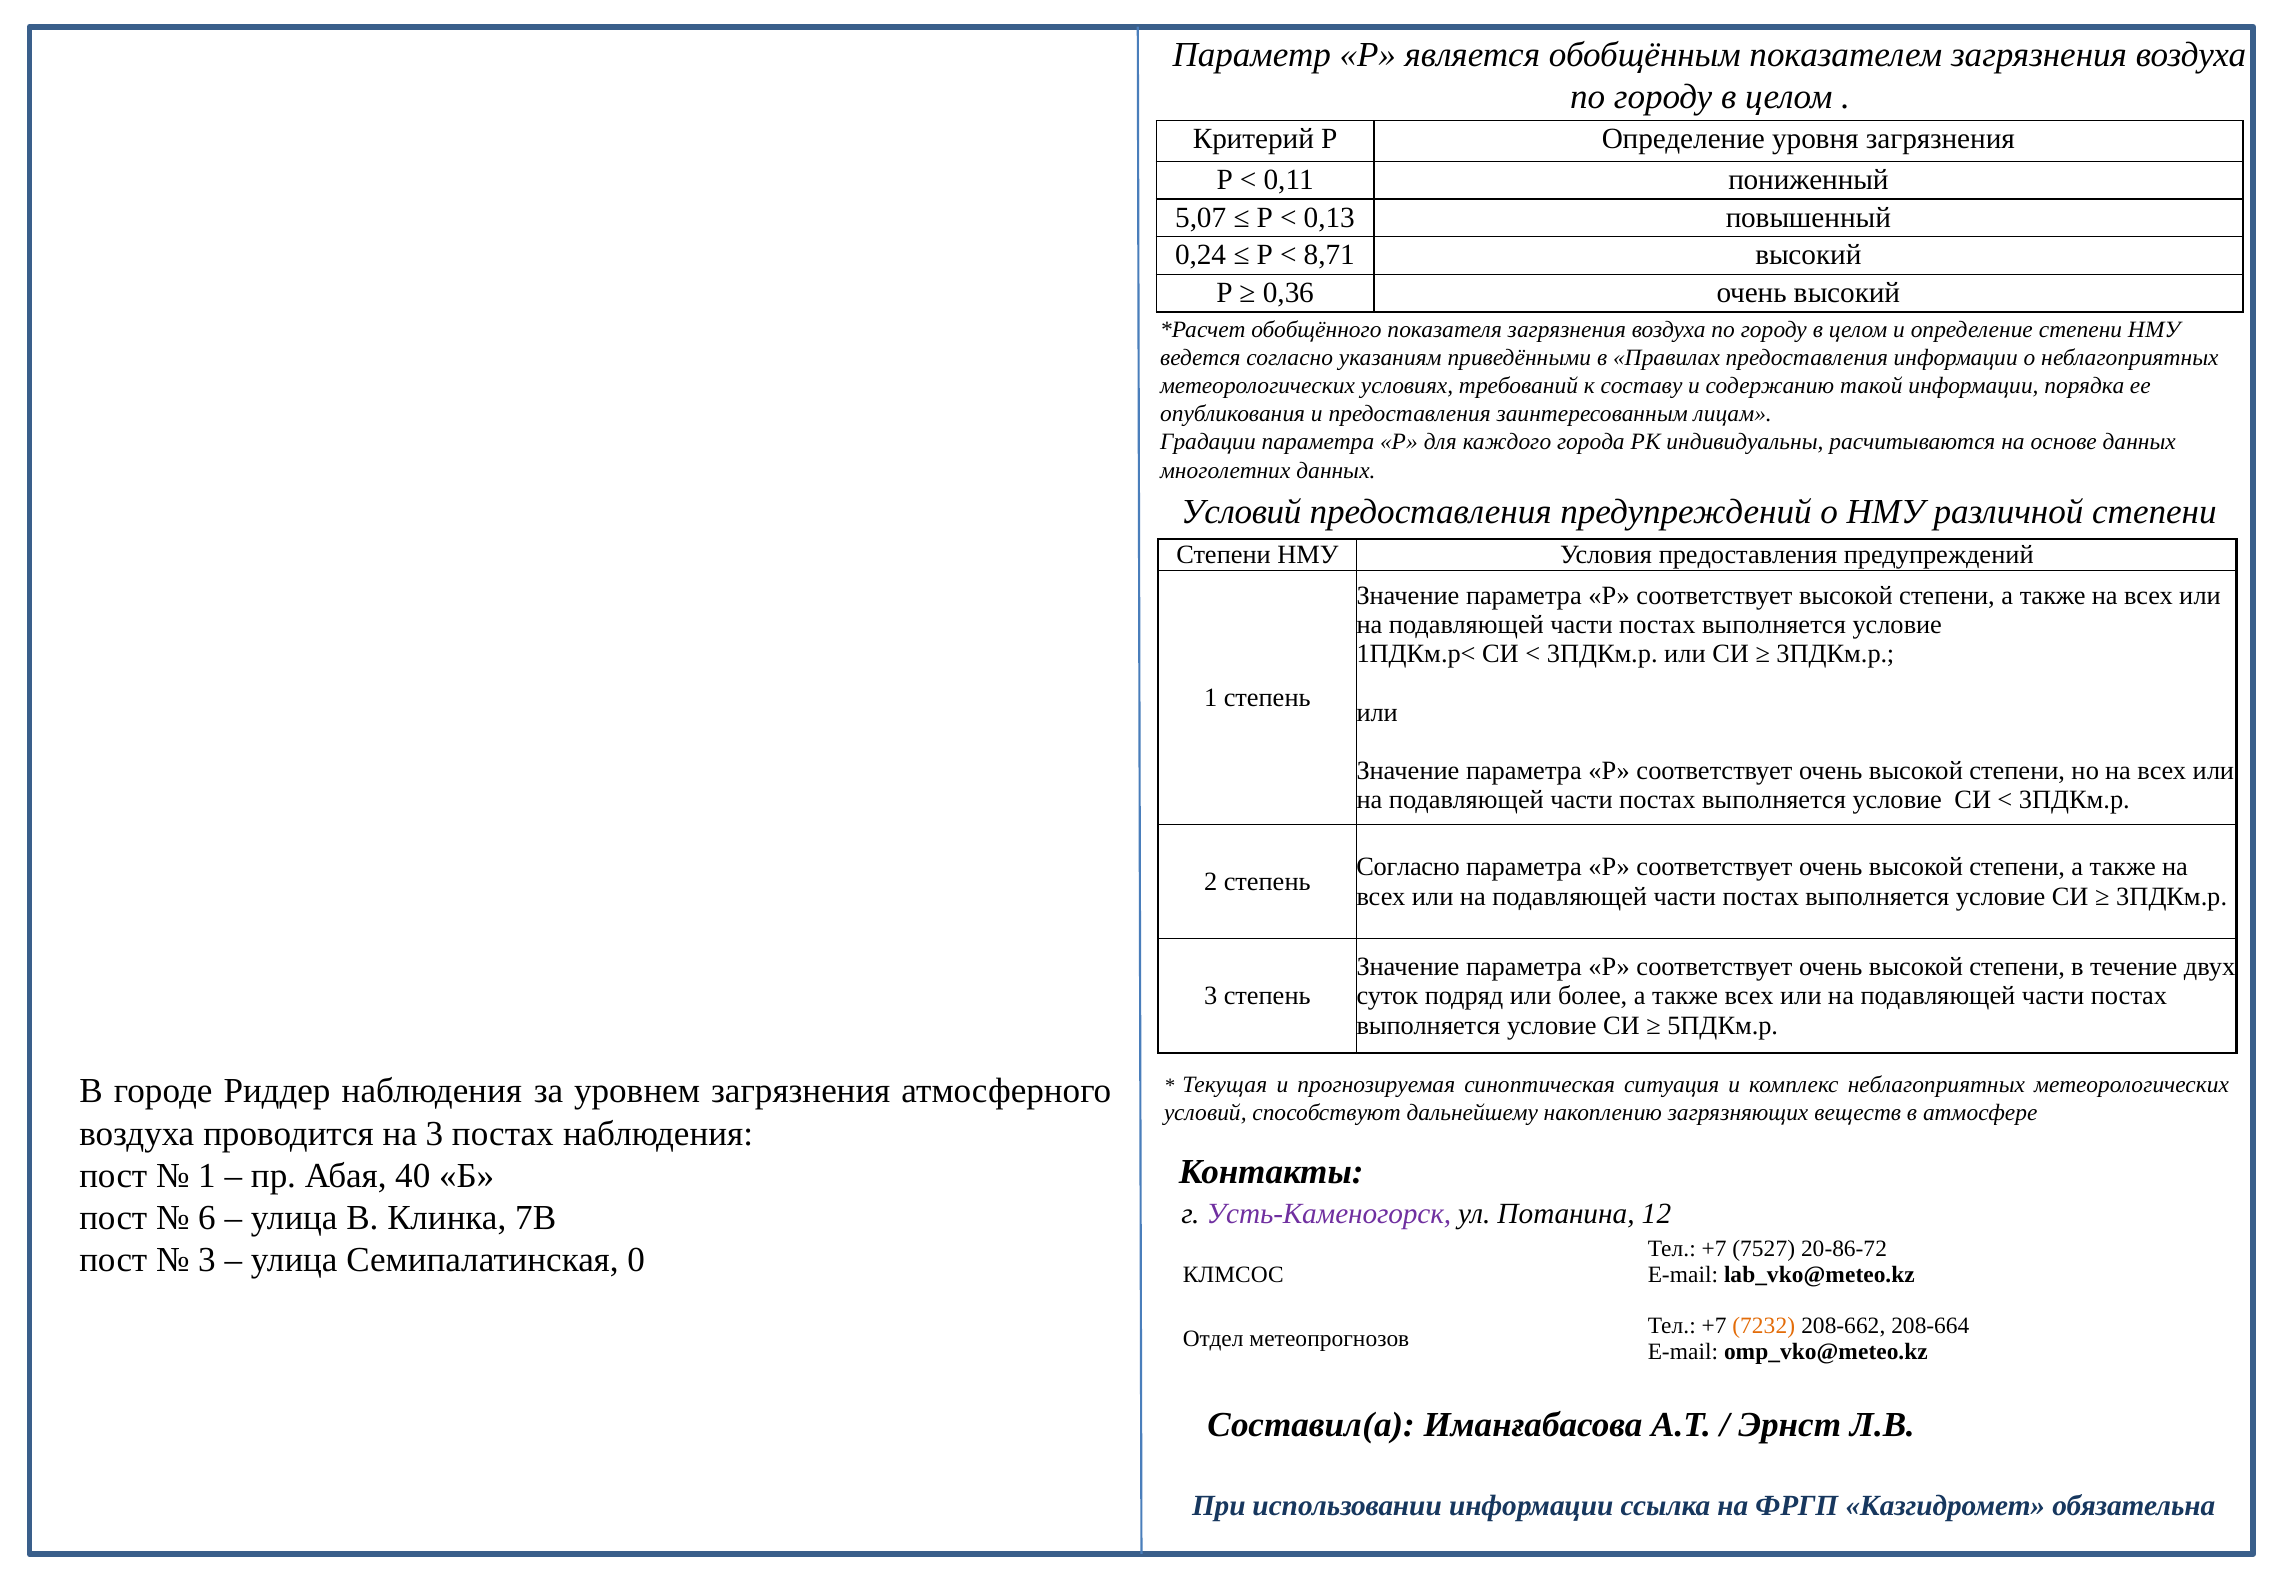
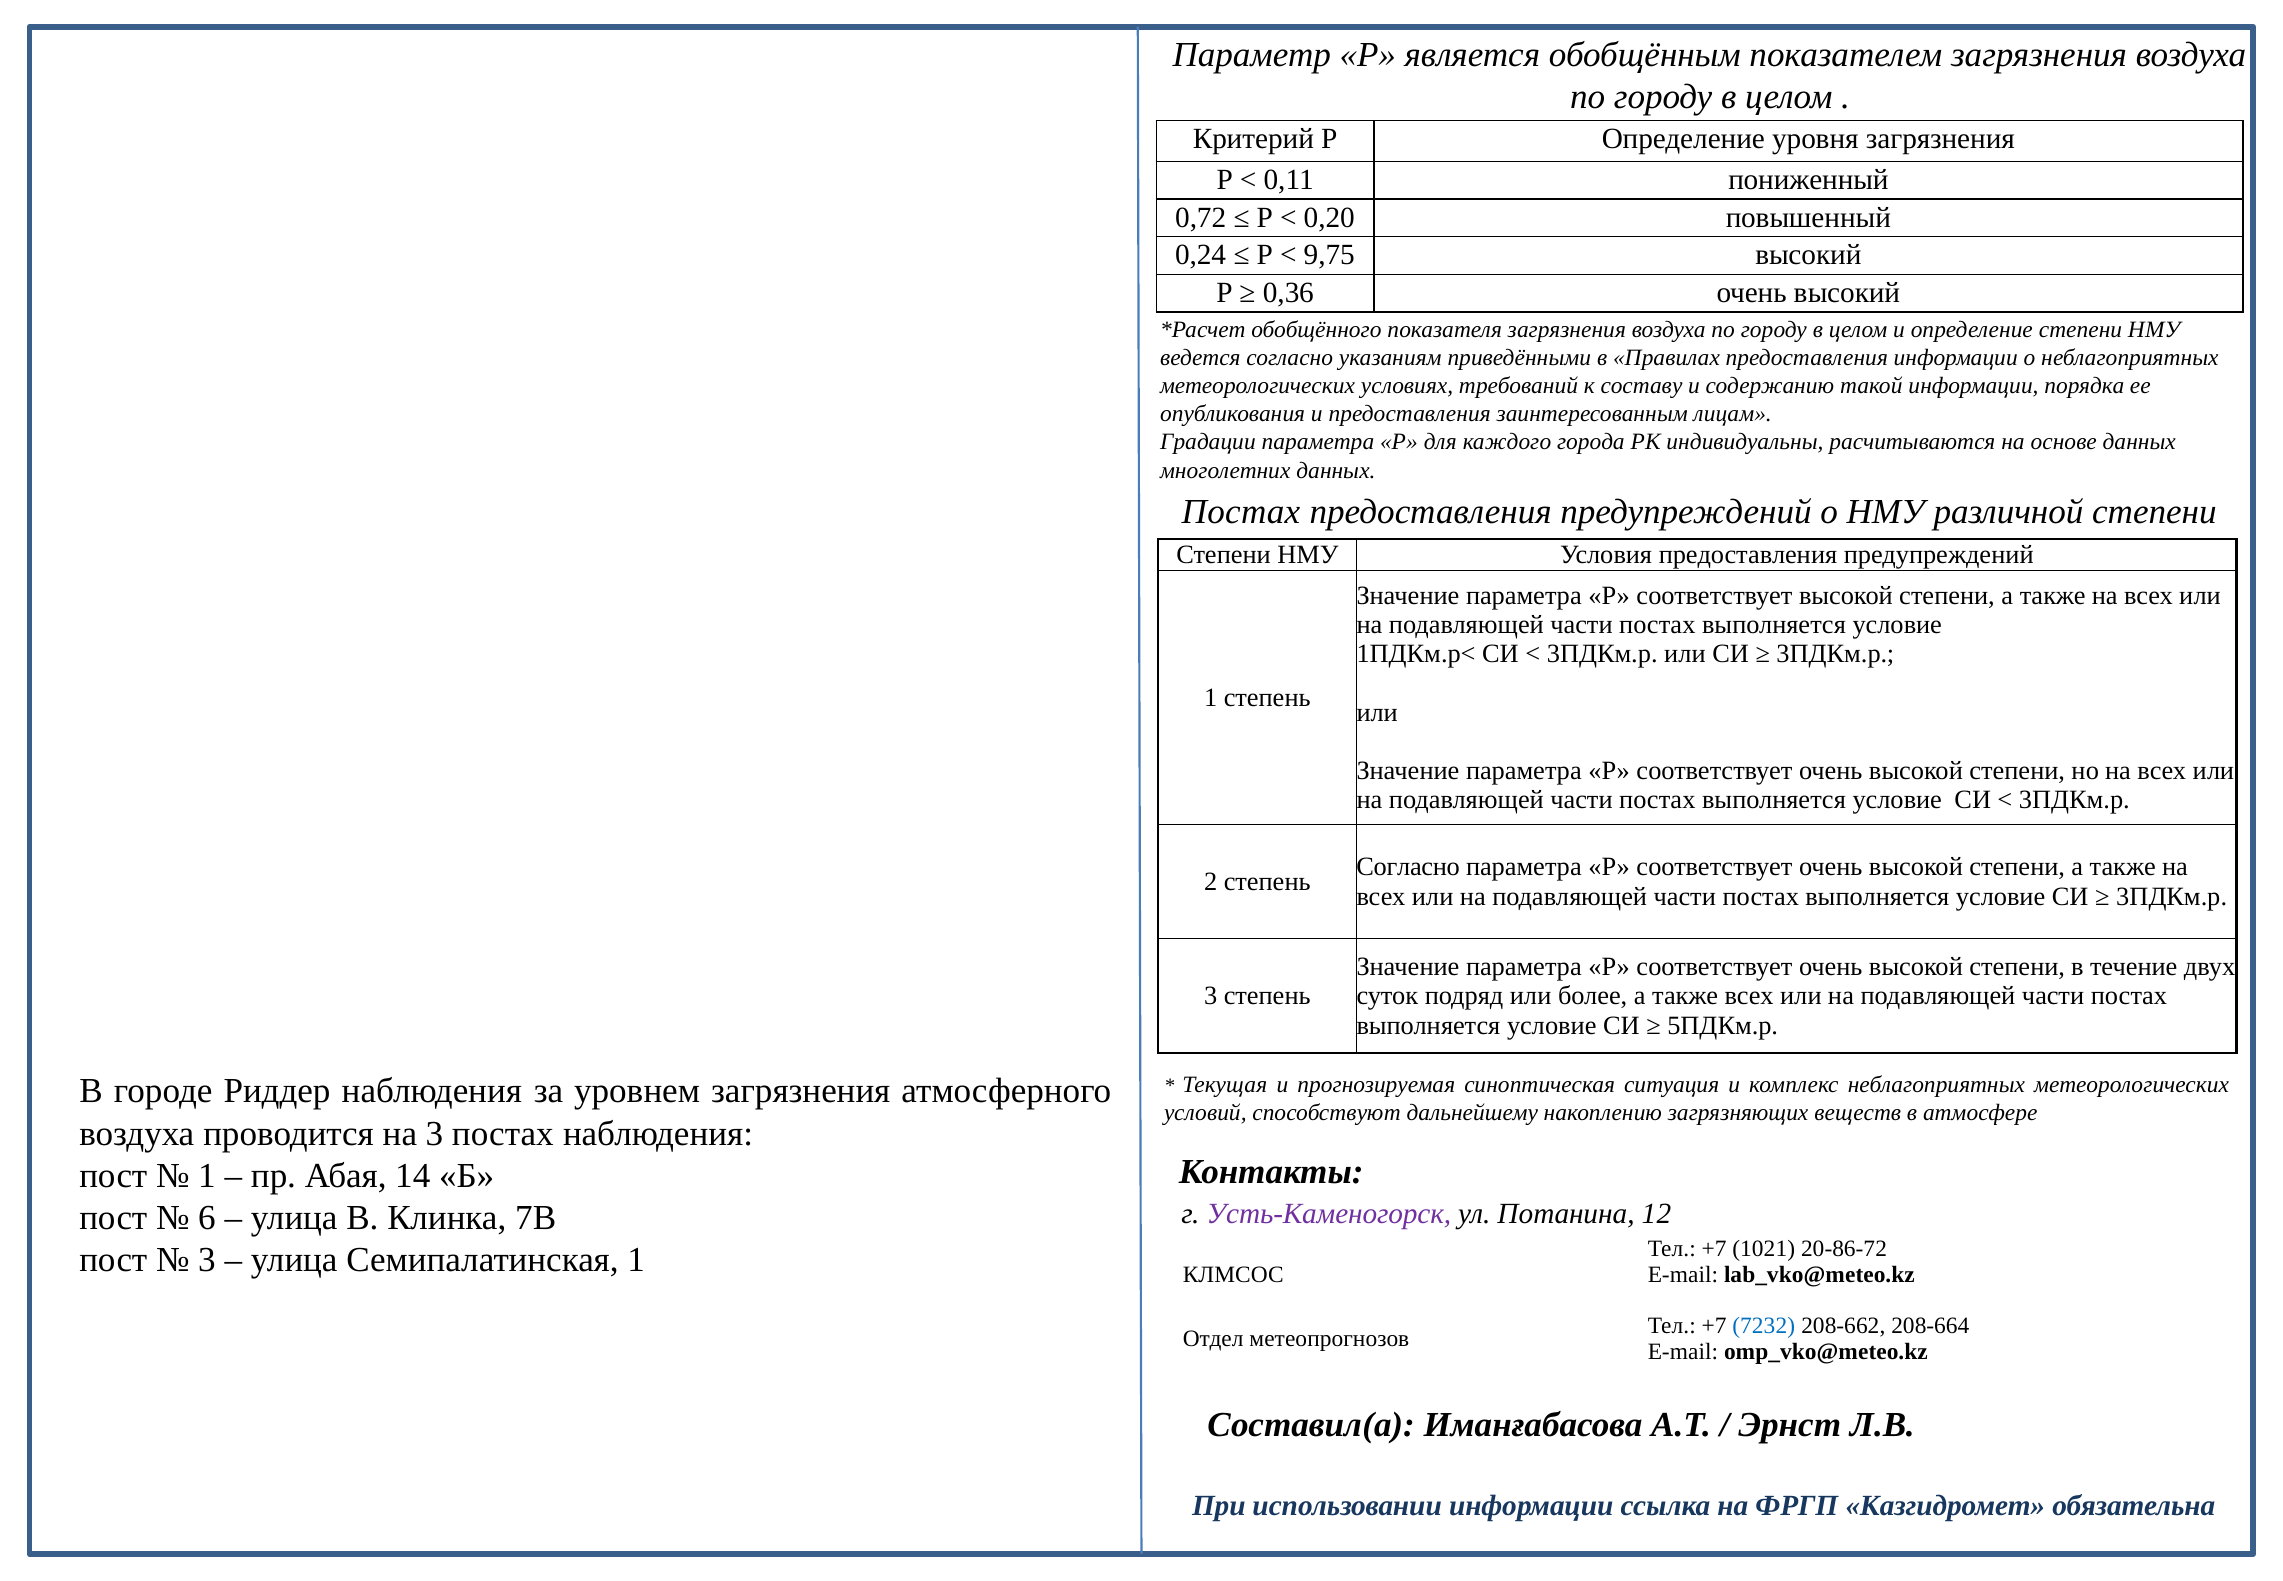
5,07: 5,07 -> 0,72
0,13: 0,13 -> 0,20
8,71: 8,71 -> 9,75
Условий at (1241, 512): Условий -> Постах
40: 40 -> 14
7527: 7527 -> 1021
Семипалатинская 0: 0 -> 1
7232 colour: orange -> blue
